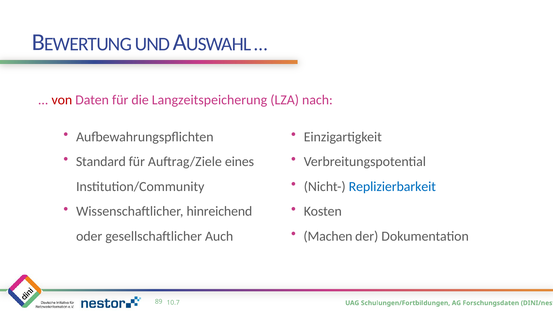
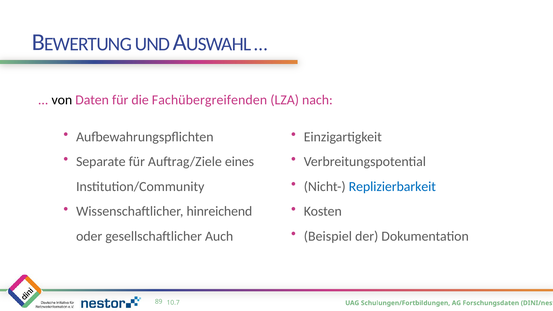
von colour: red -> black
Langzeitspeicherung: Langzeitspeicherung -> Fachübergreifenden
Standard: Standard -> Separate
Machen: Machen -> Beispiel
